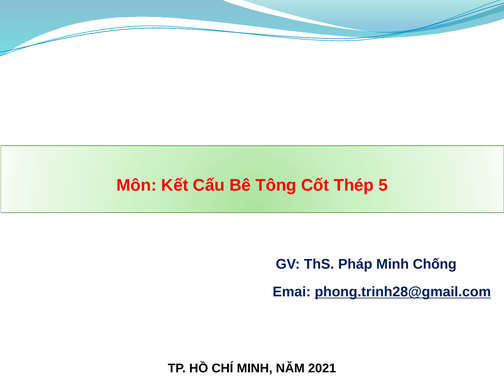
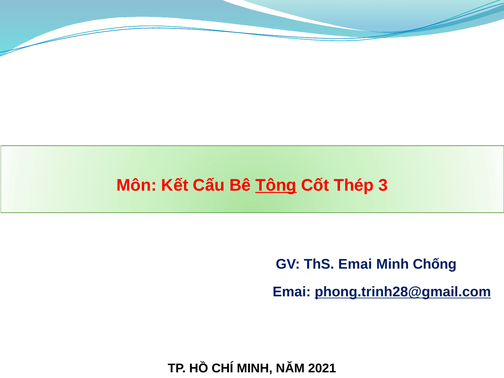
Tông underline: none -> present
5: 5 -> 3
ThS Pháp: Pháp -> Emai
